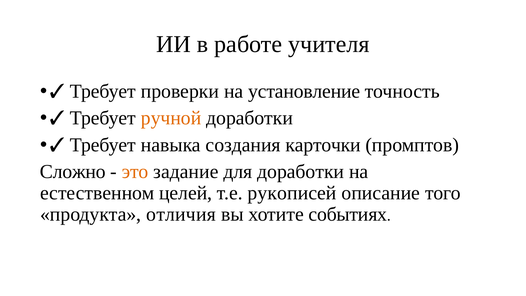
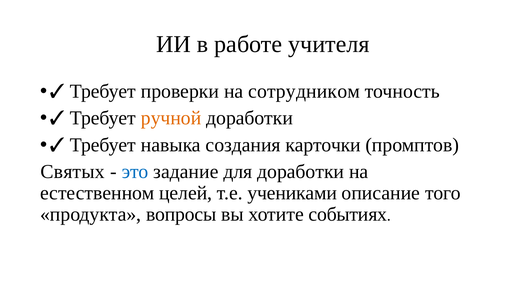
установление: установление -> сотрудником
Сложно: Сложно -> Святых
это colour: orange -> blue
рукописей: рукописей -> учениками
отличия: отличия -> вопросы
